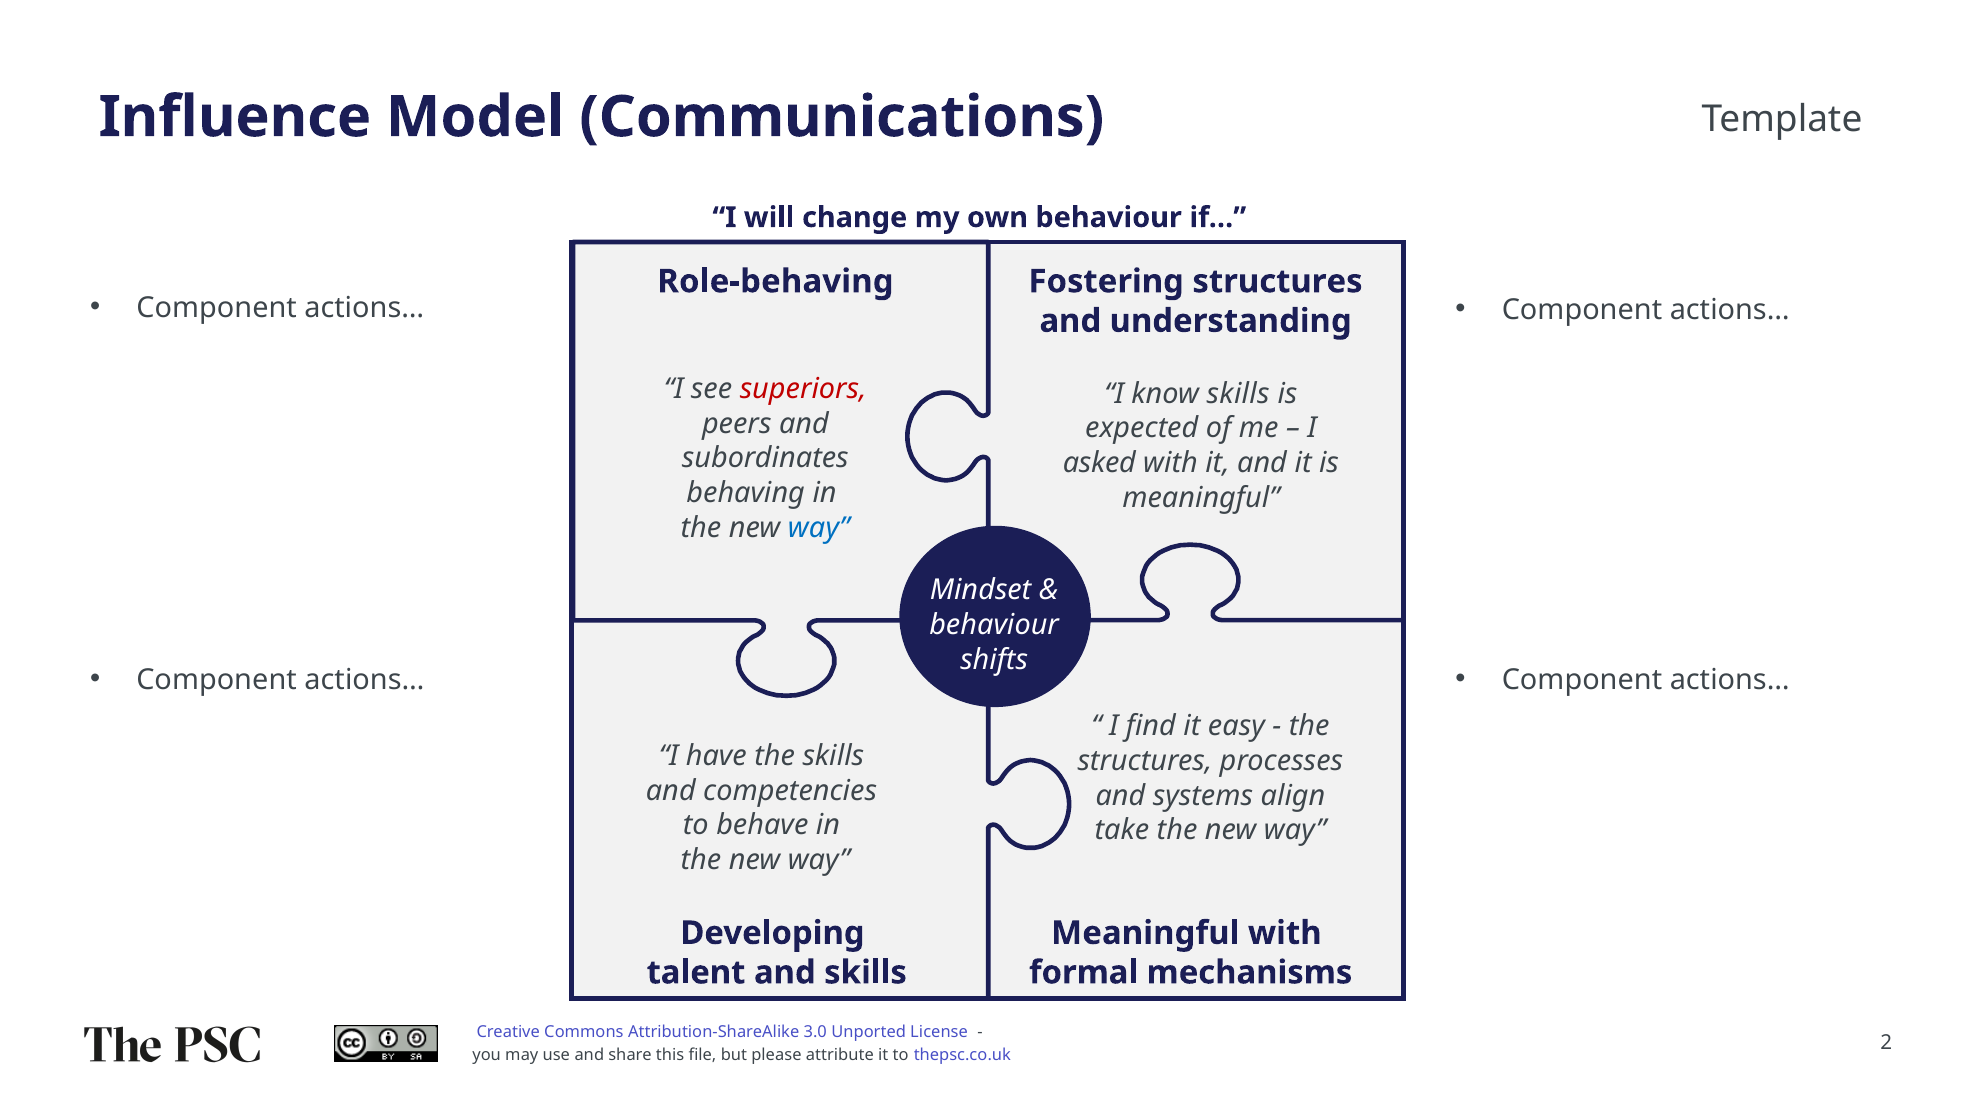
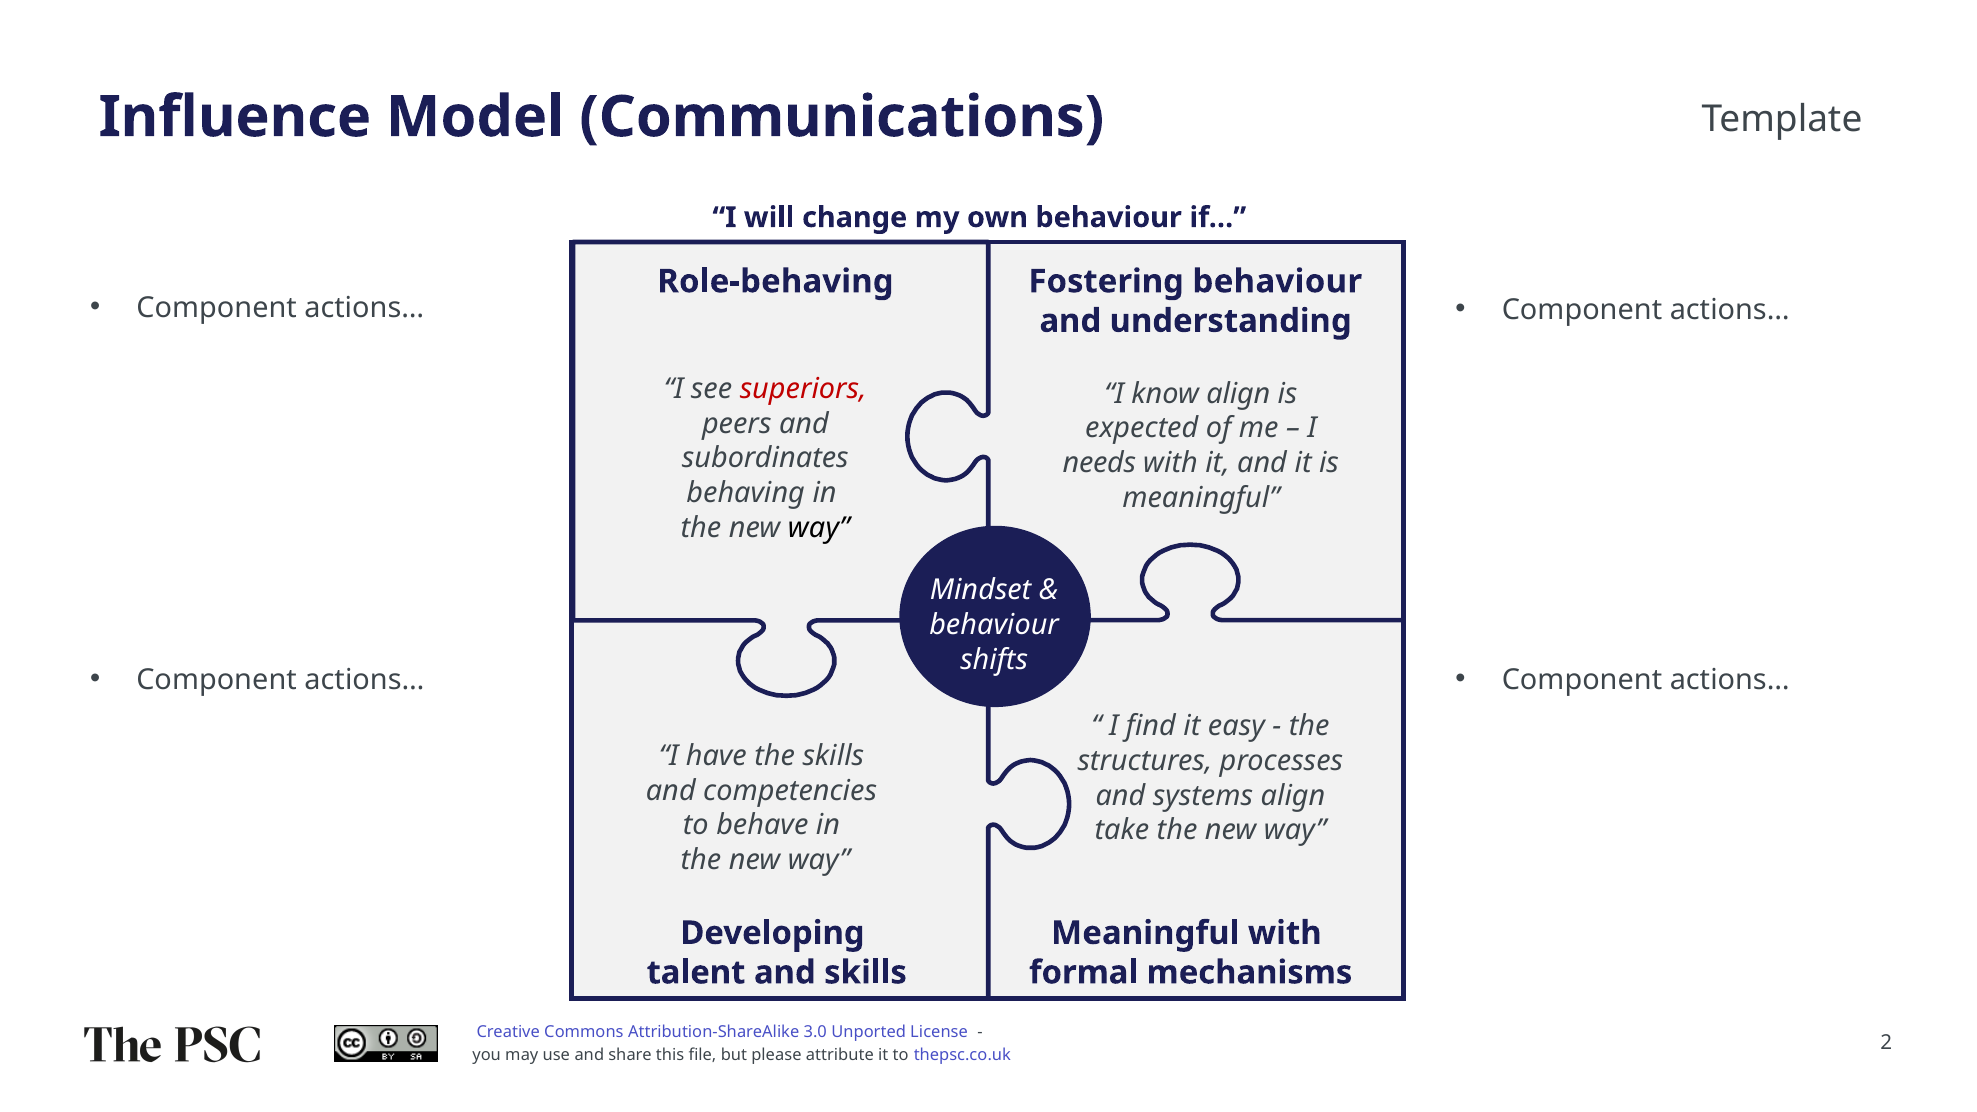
Fostering structures: structures -> behaviour
know skills: skills -> align
asked: asked -> needs
way at (819, 528) colour: blue -> black
